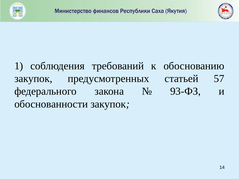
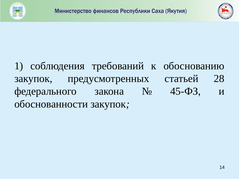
57: 57 -> 28
93-ФЗ: 93-ФЗ -> 45-ФЗ
